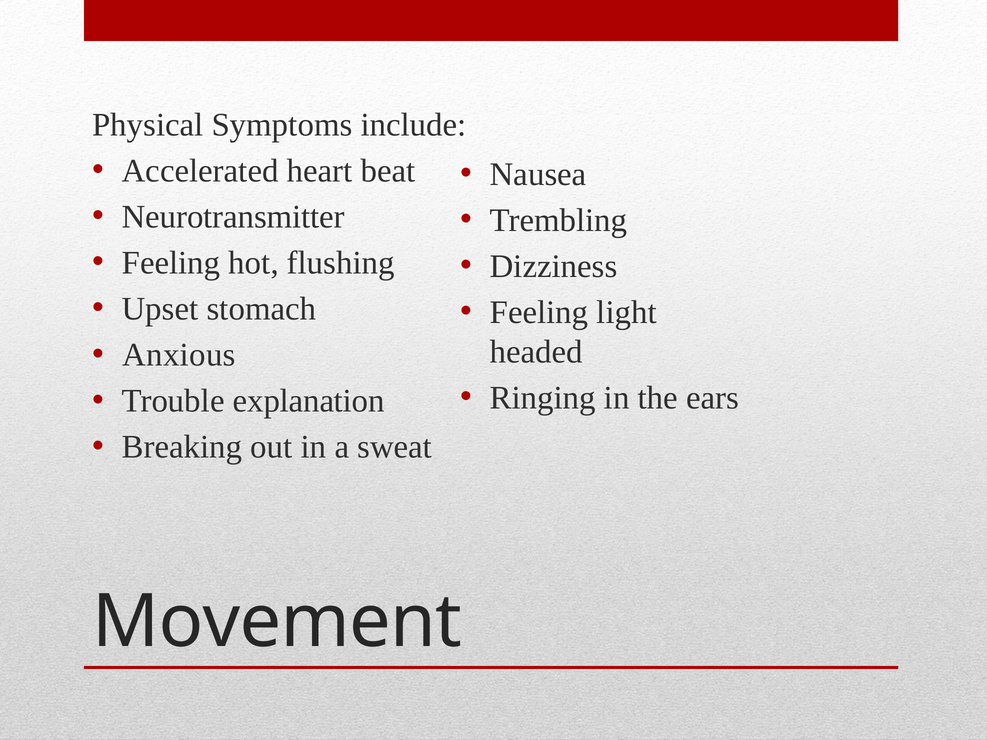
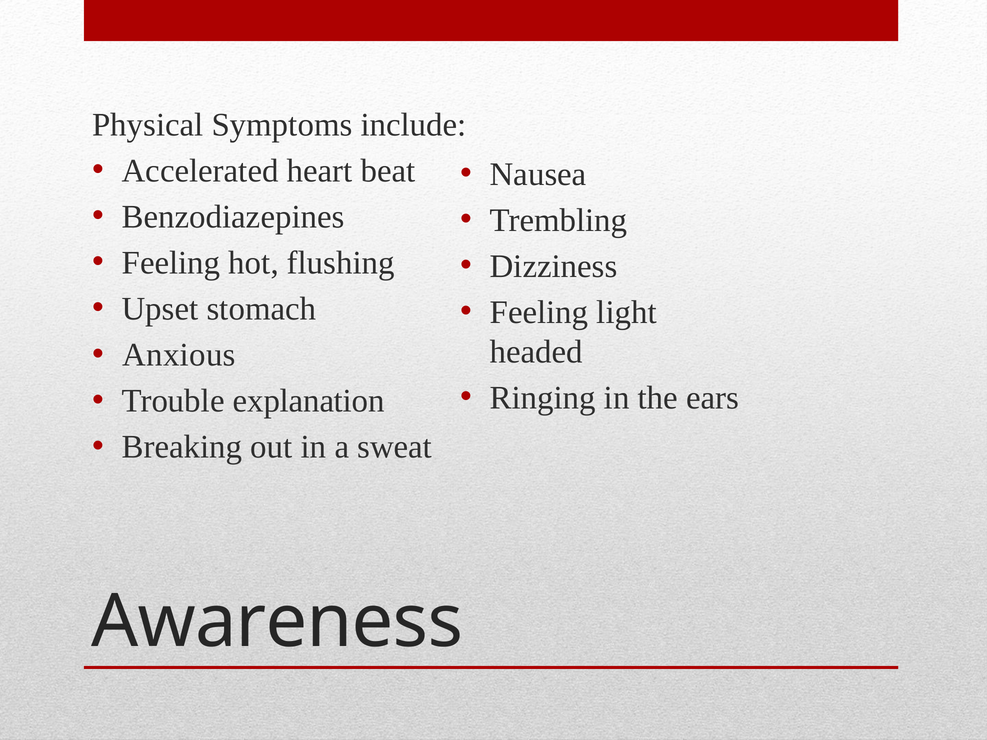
Neurotransmitter: Neurotransmitter -> Benzodiazepines
Movement: Movement -> Awareness
